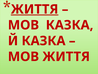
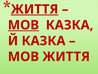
МОВ at (23, 25) underline: none -> present
